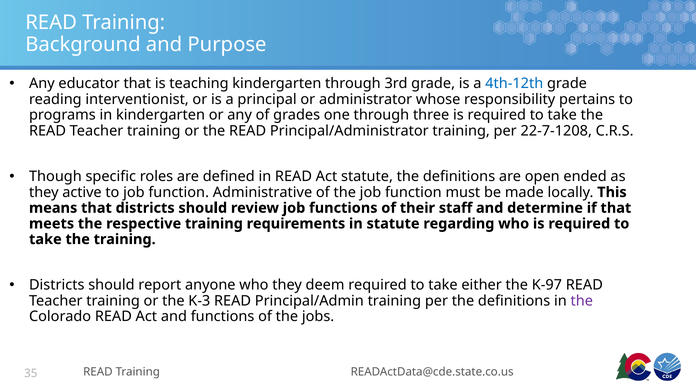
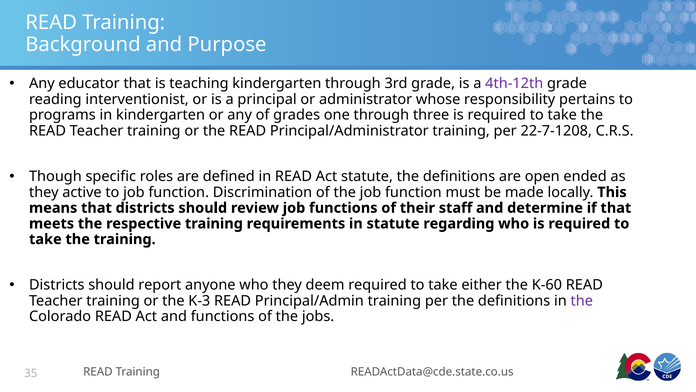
4th-12th colour: blue -> purple
Administrative: Administrative -> Discrimination
K-97: K-97 -> K-60
